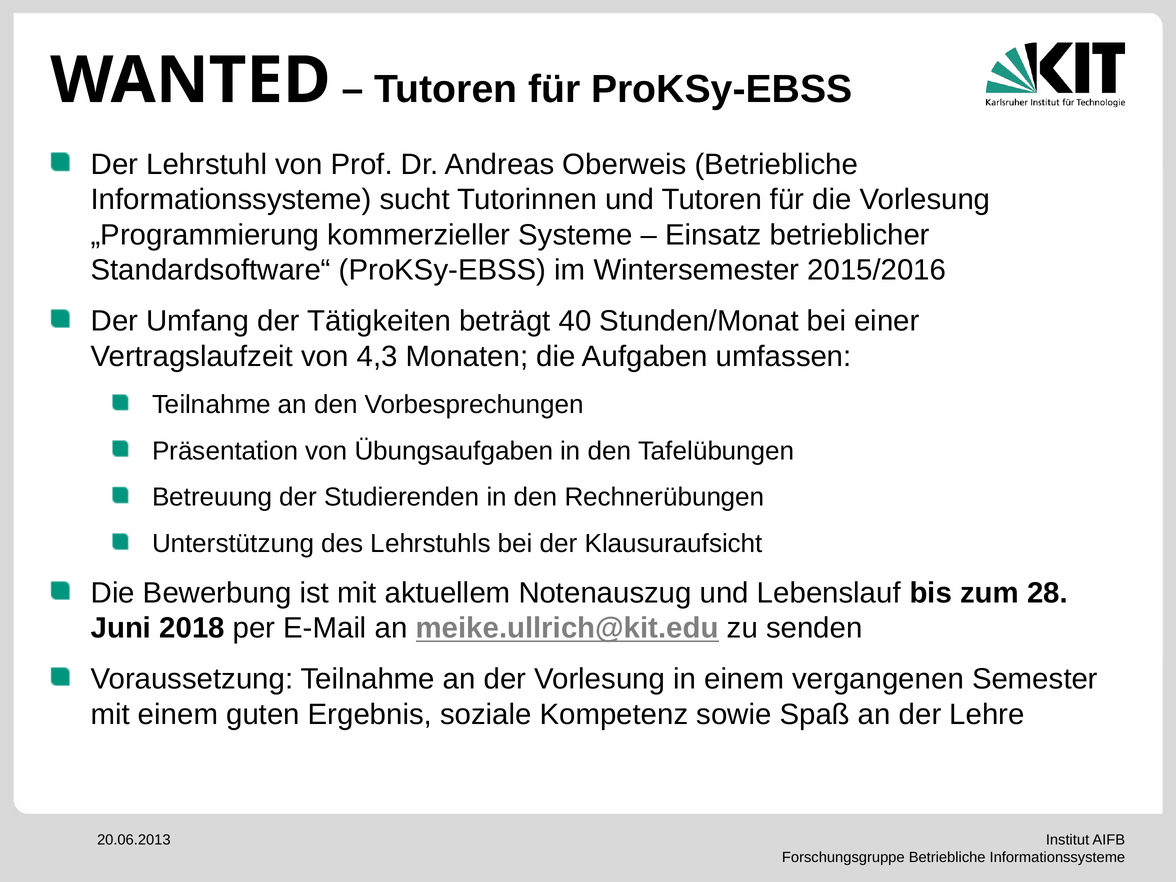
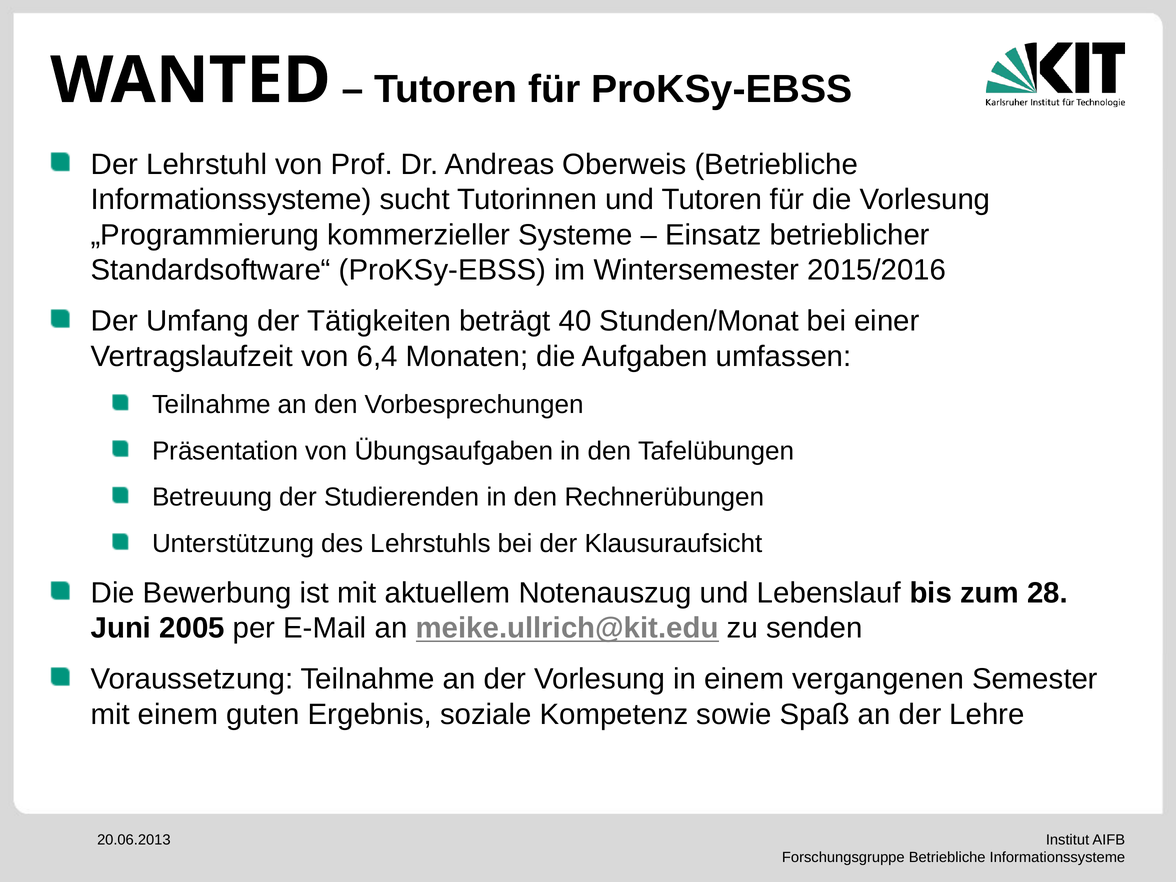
4,3: 4,3 -> 6,4
2018: 2018 -> 2005
